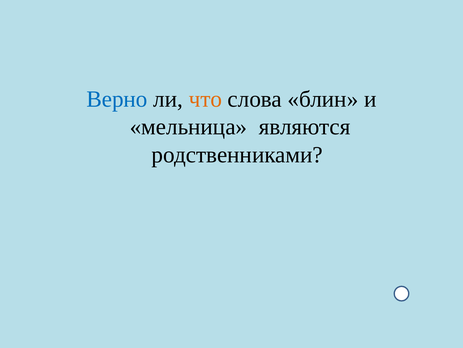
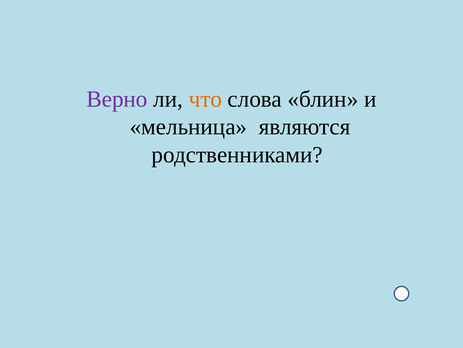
Верно colour: blue -> purple
